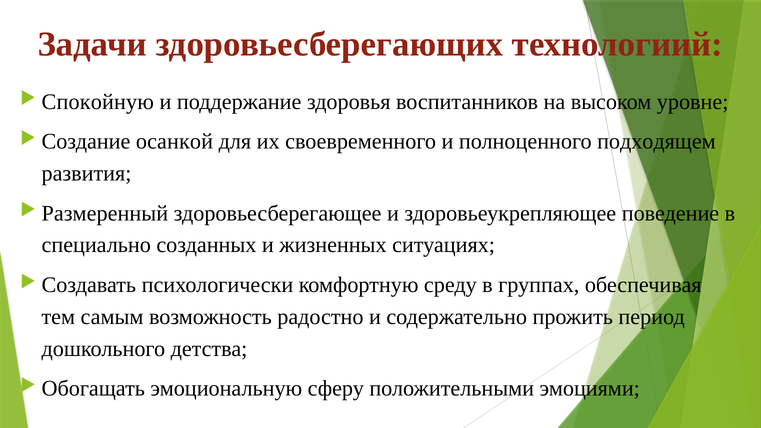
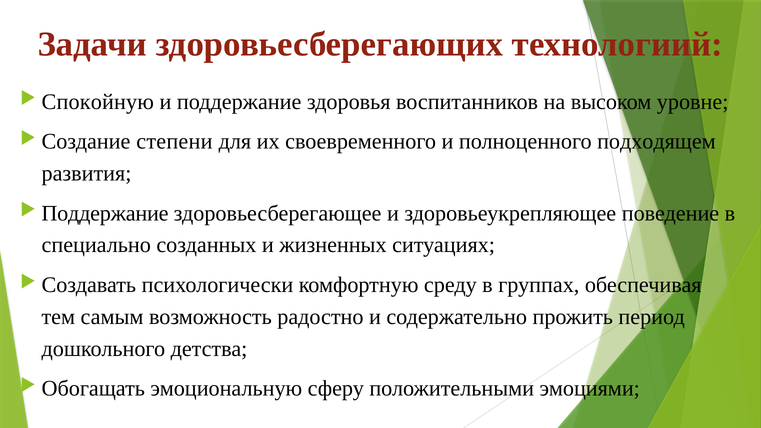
осанкой: осанкой -> степени
Размеренный at (105, 213): Размеренный -> Поддержание
